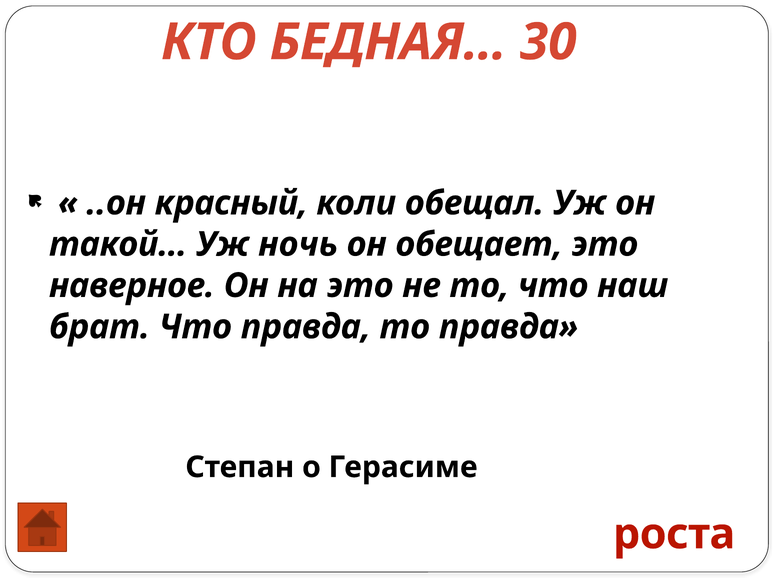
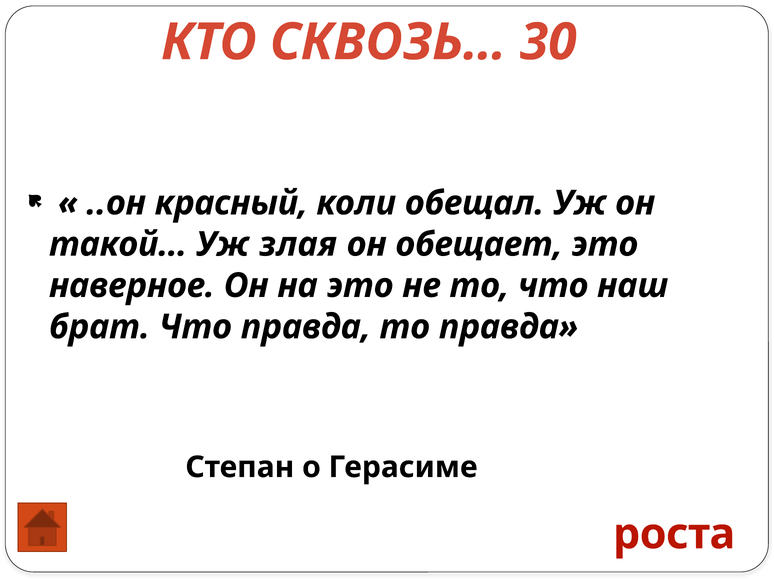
БЕДНАЯ…: БЕДНАЯ… -> СКВОЗЬ…
ночь: ночь -> злая
